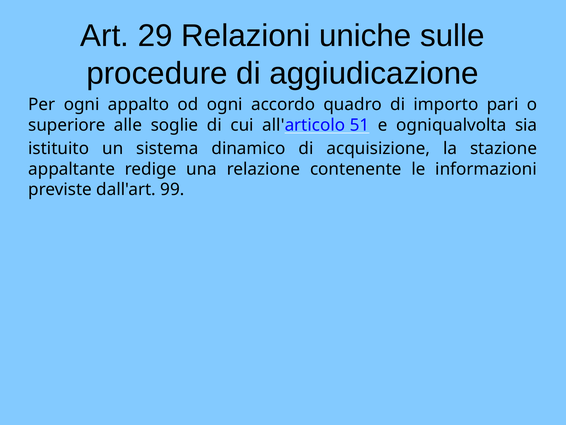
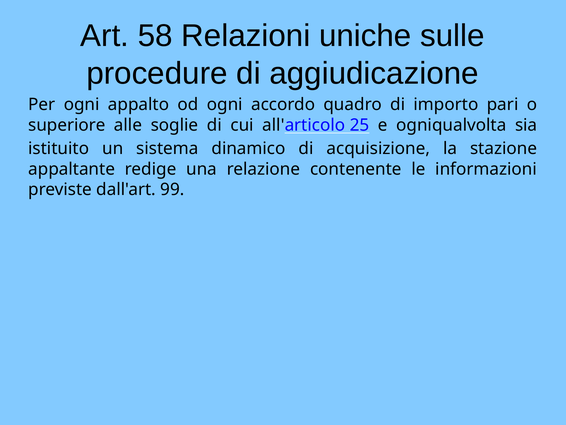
29: 29 -> 58
51: 51 -> 25
